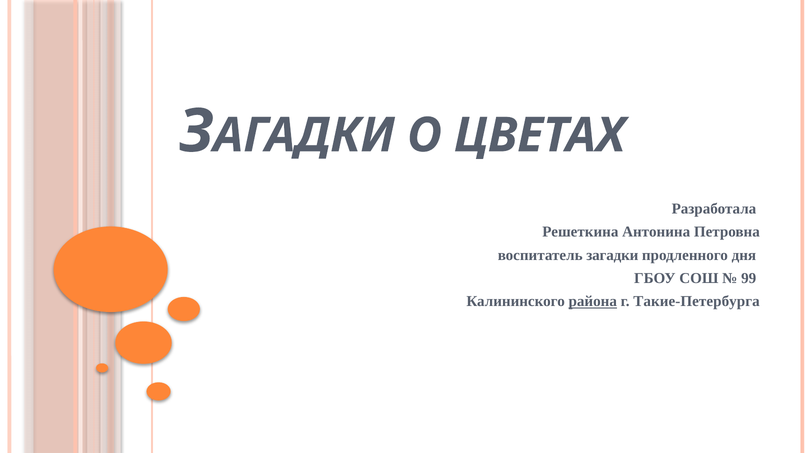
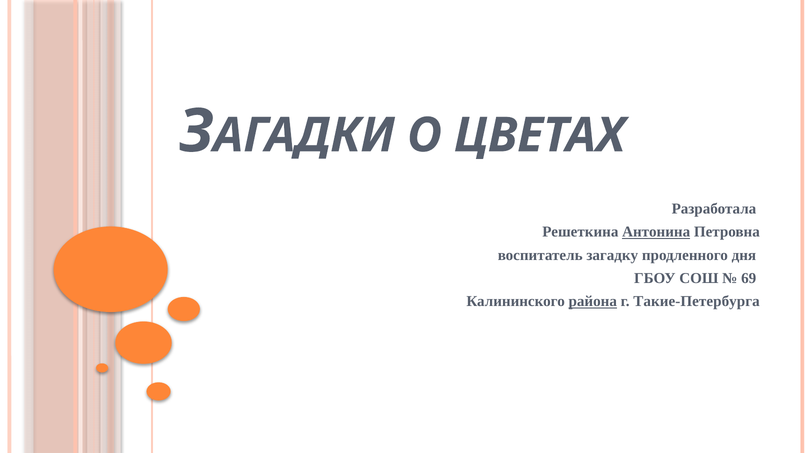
Антонина underline: none -> present
загадки: загадки -> загадку
99: 99 -> 69
